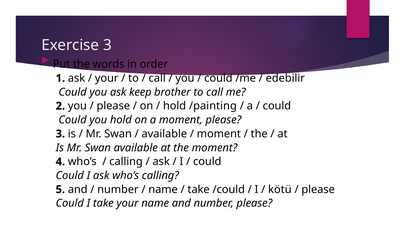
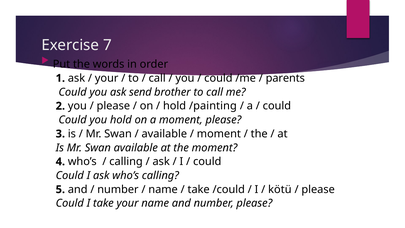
Exercise 3: 3 -> 7
edebilir: edebilir -> parents
keep: keep -> send
